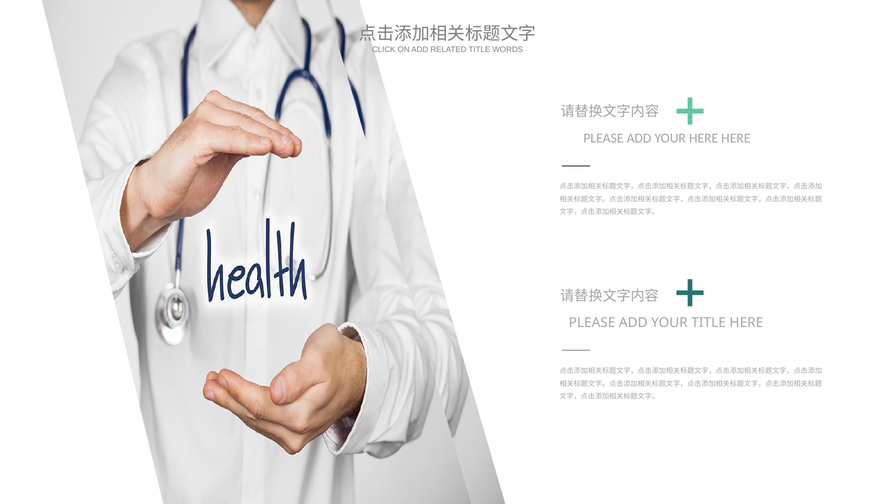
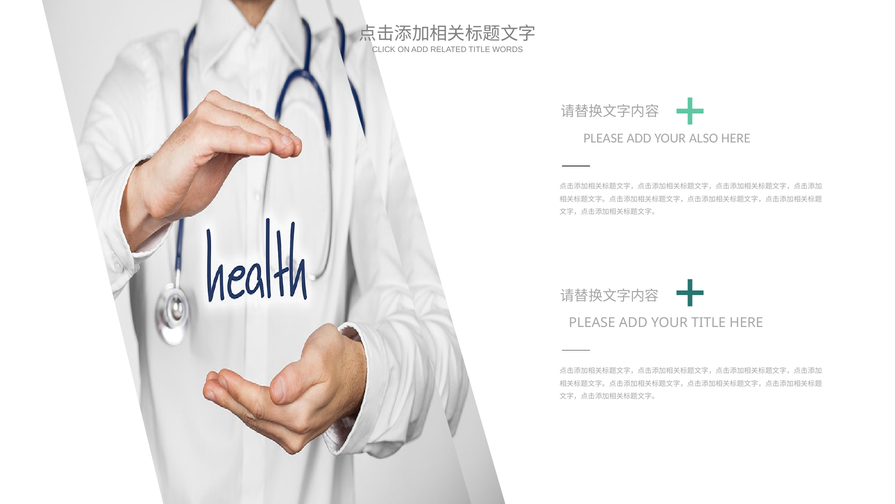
YOUR HERE: HERE -> ALSO
